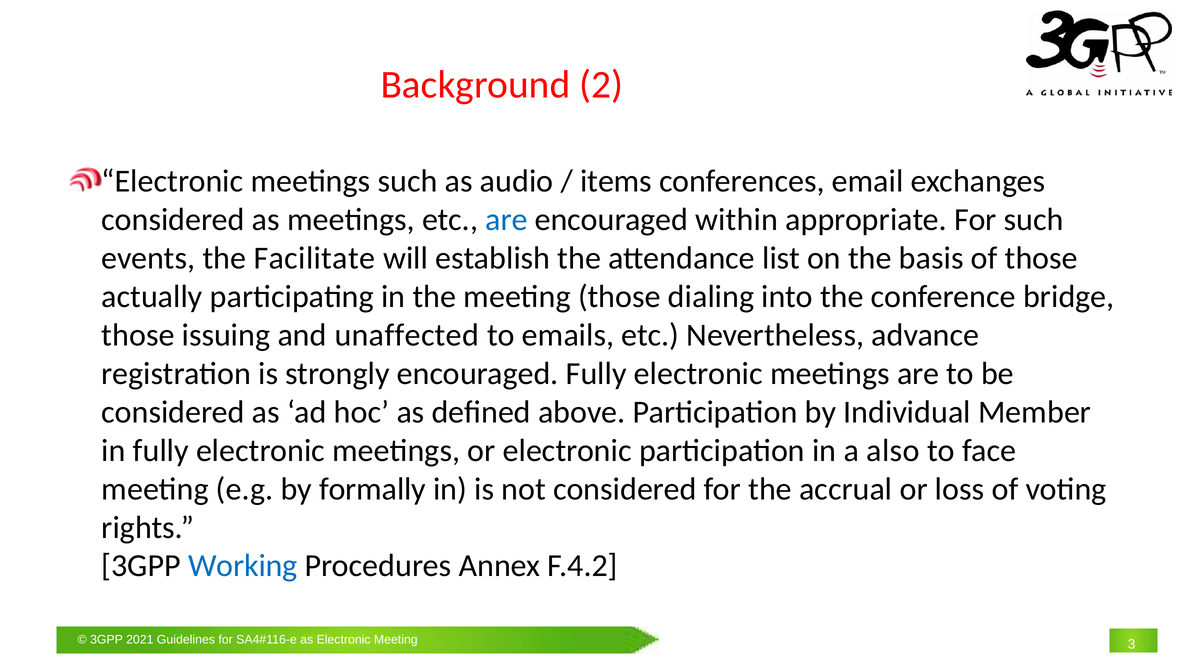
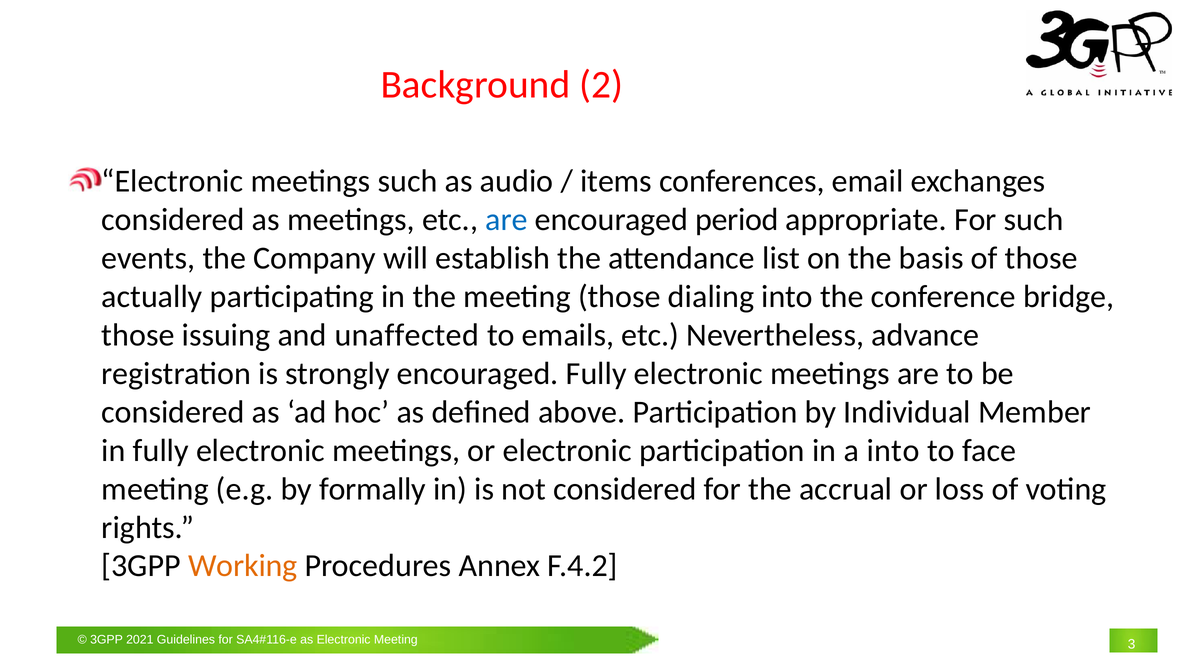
within: within -> period
Facilitate: Facilitate -> Company
a also: also -> into
Working colour: blue -> orange
